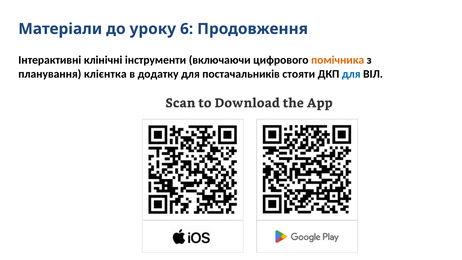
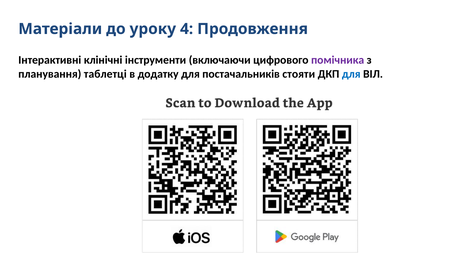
6: 6 -> 4
помічника colour: orange -> purple
клієнтка: клієнтка -> таблетці
